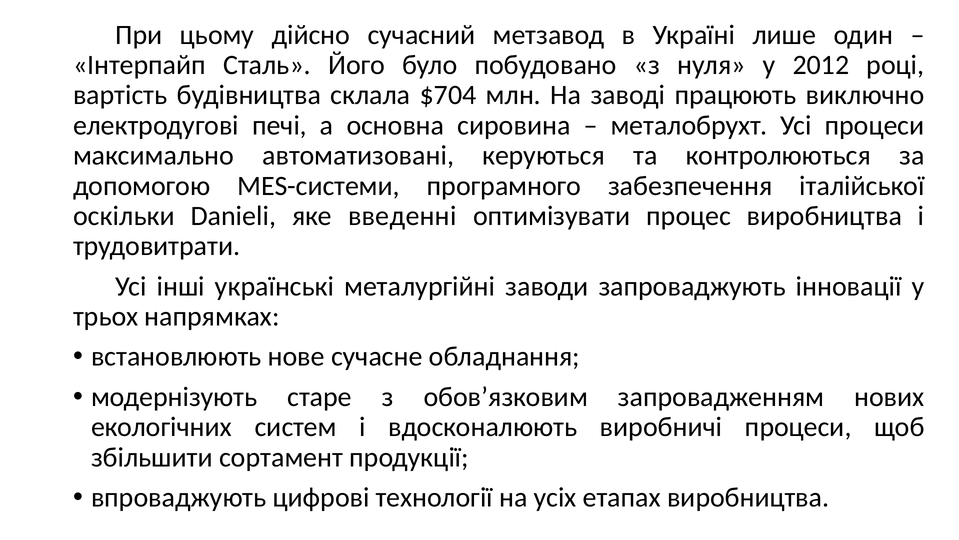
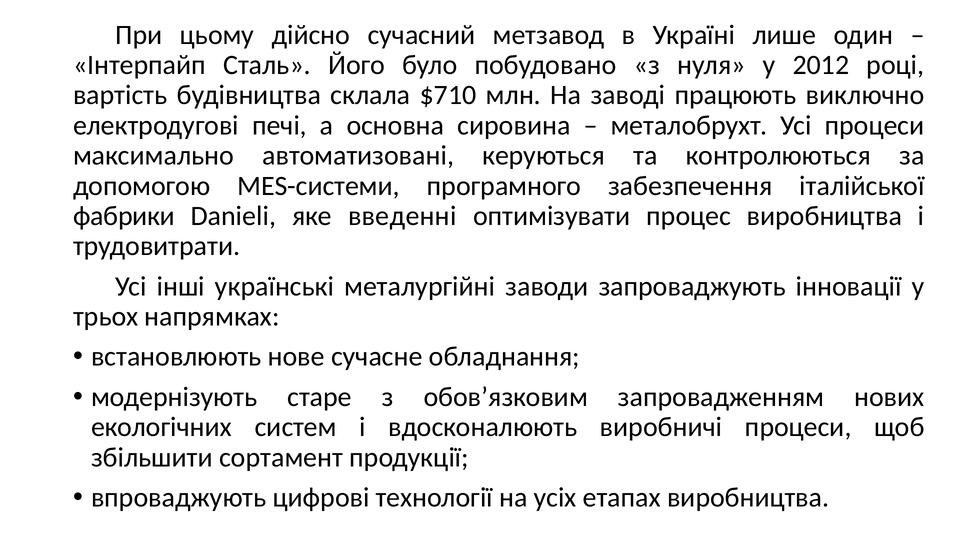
$704: $704 -> $710
оскільки: оскільки -> фабрики
